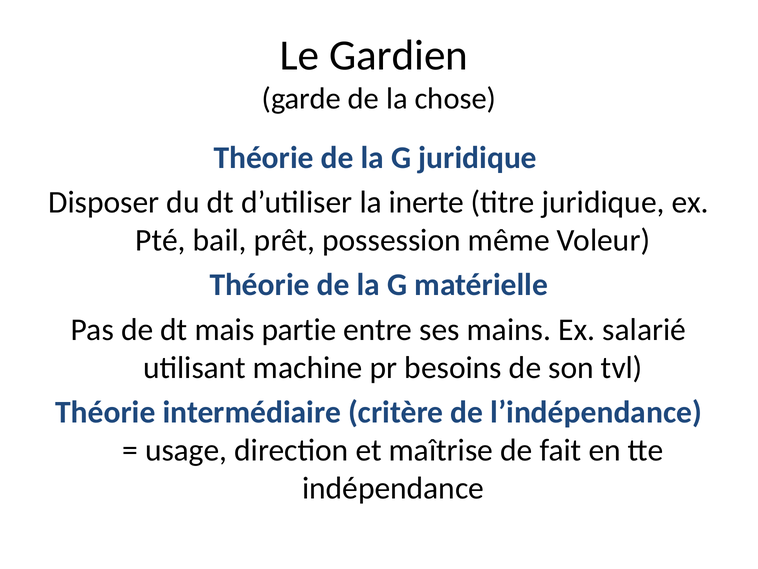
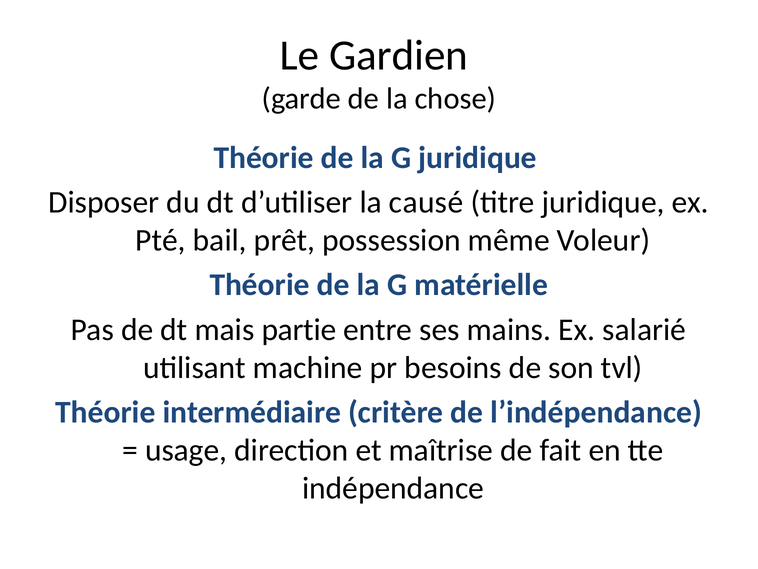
inerte: inerte -> causé
